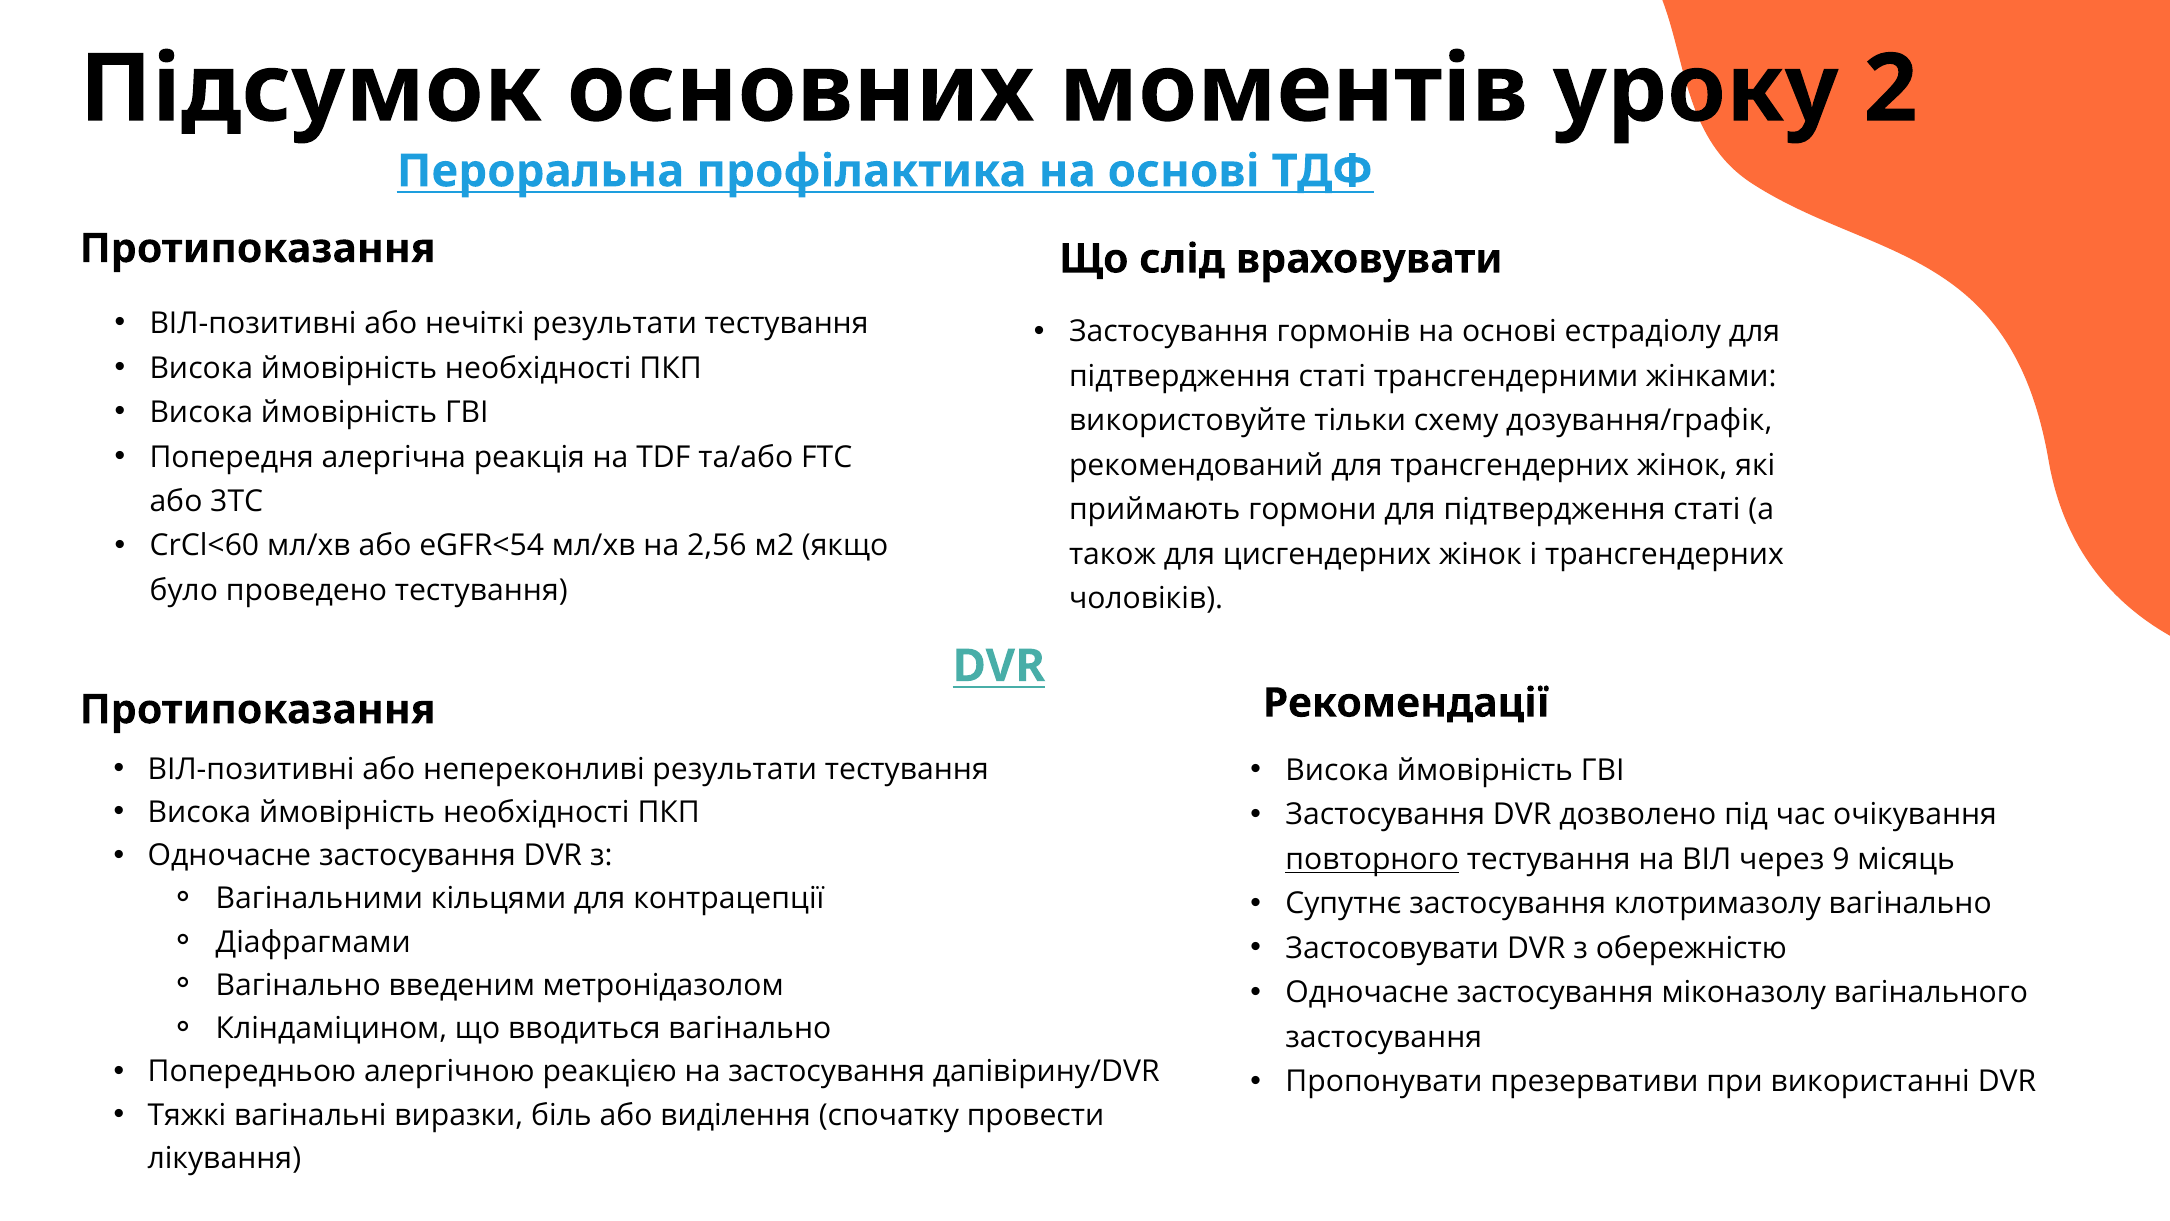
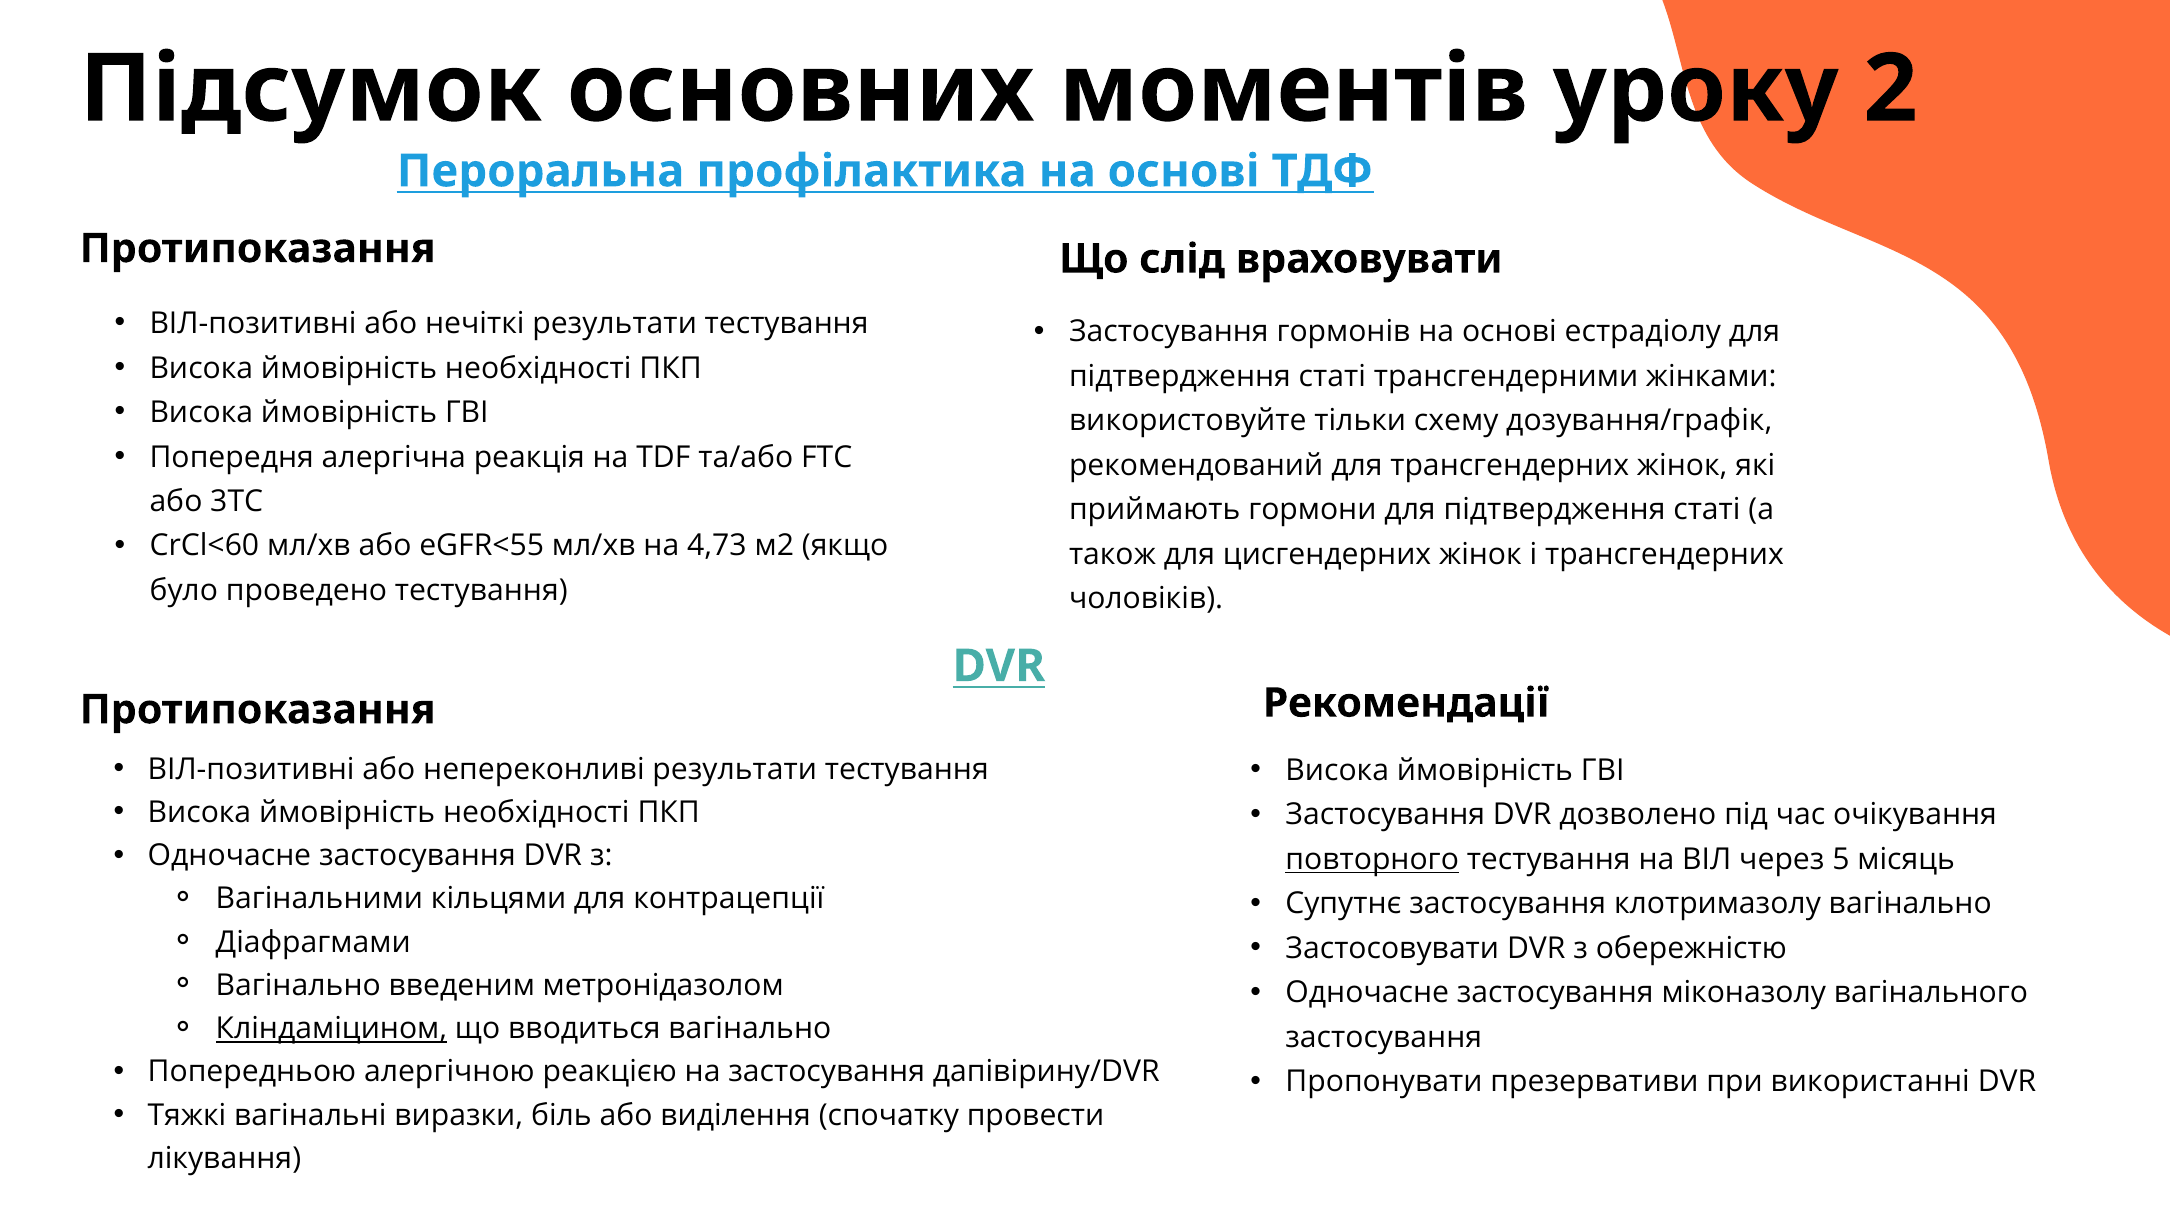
eGFR<54: eGFR<54 -> eGFR<55
2,56: 2,56 -> 4,73
9: 9 -> 5
Кліндаміцином underline: none -> present
